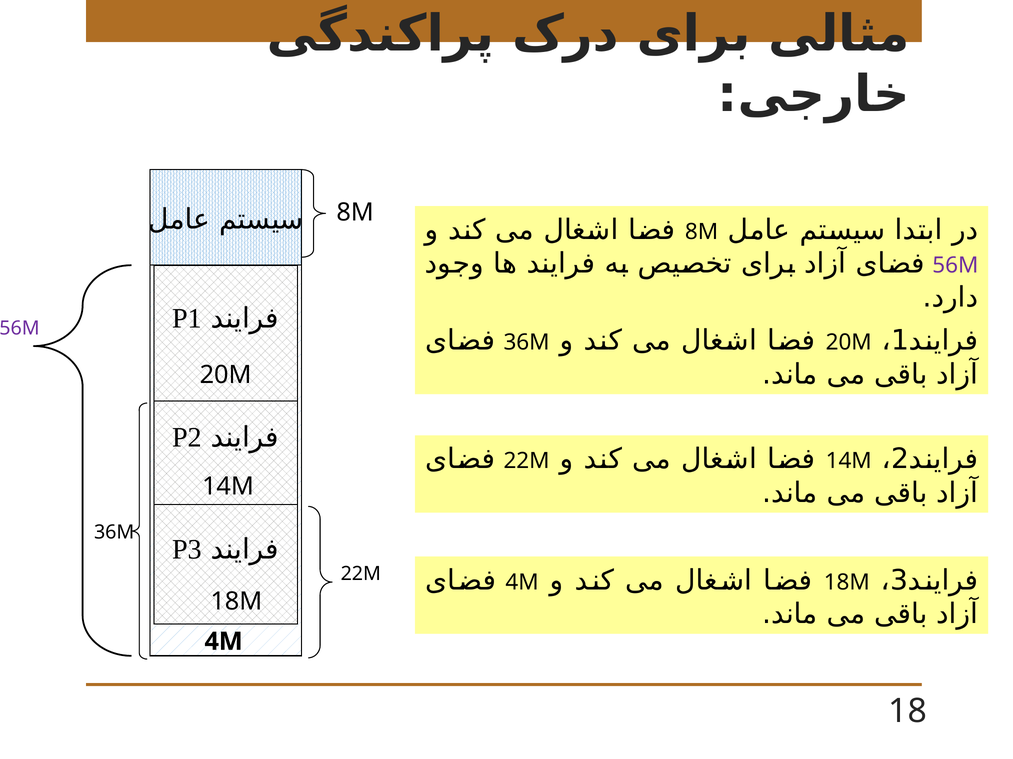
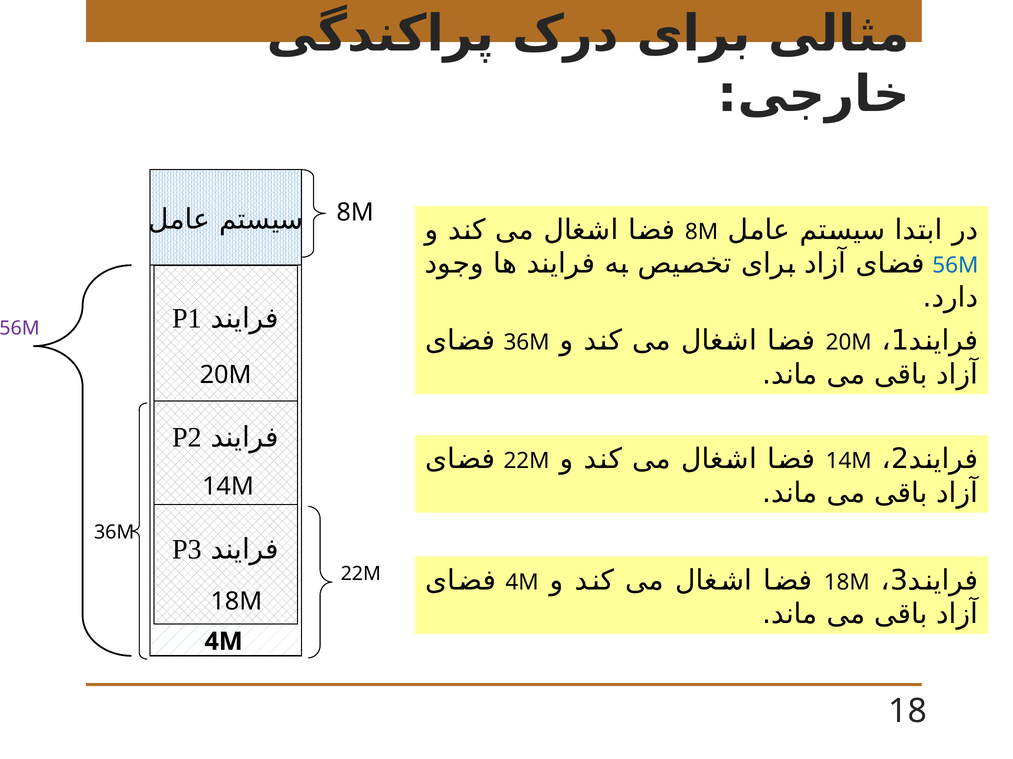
56M at (955, 266) colour: purple -> blue
